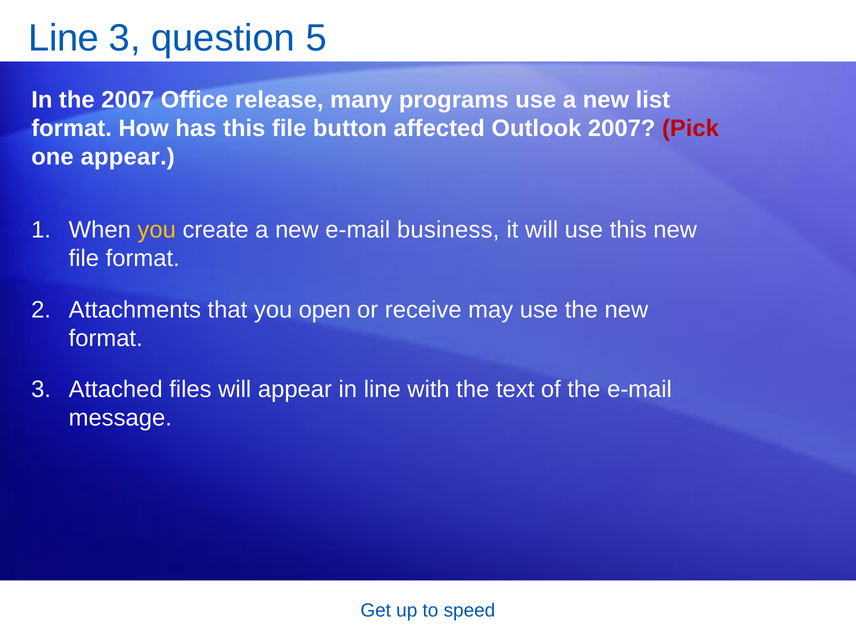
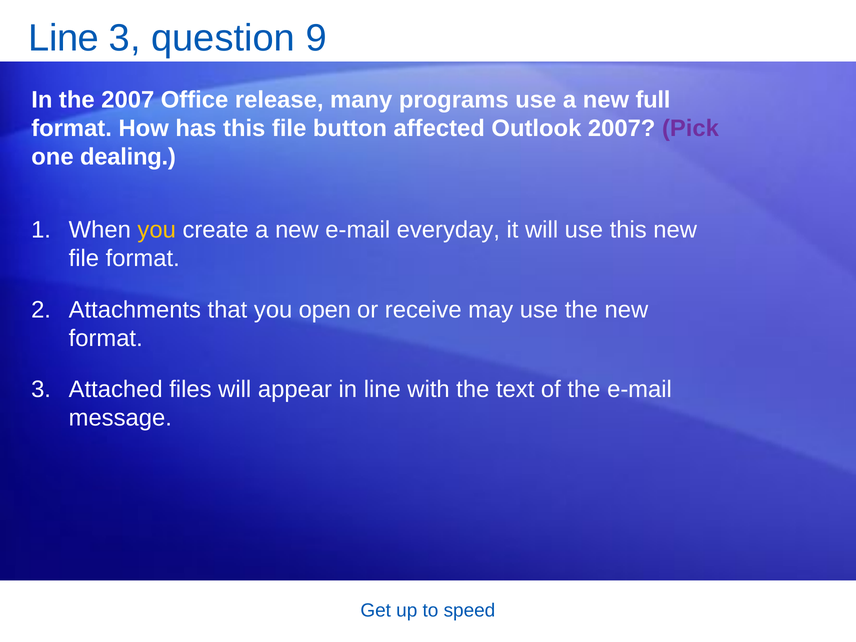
5: 5 -> 9
list: list -> full
Pick colour: red -> purple
one appear: appear -> dealing
business: business -> everyday
